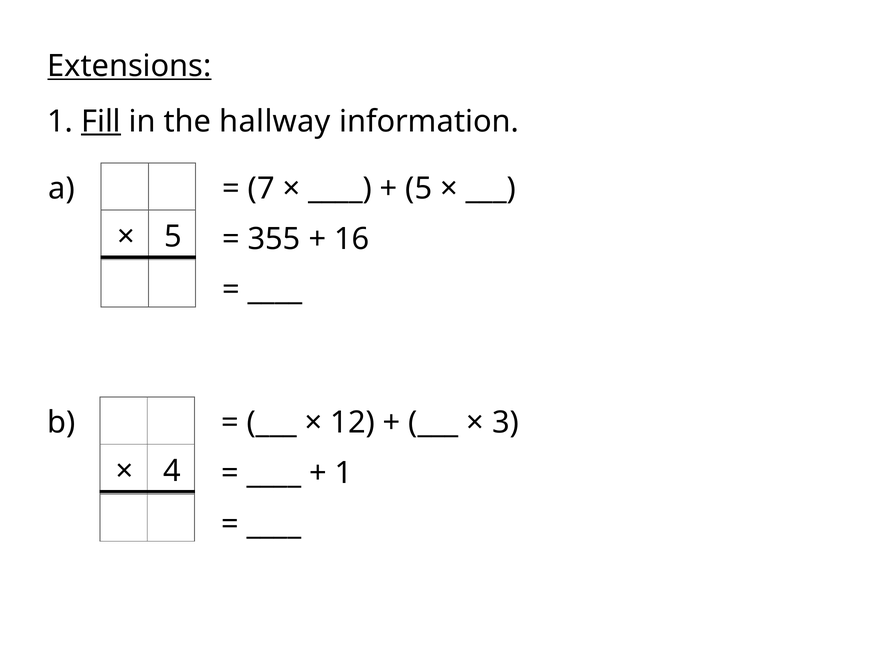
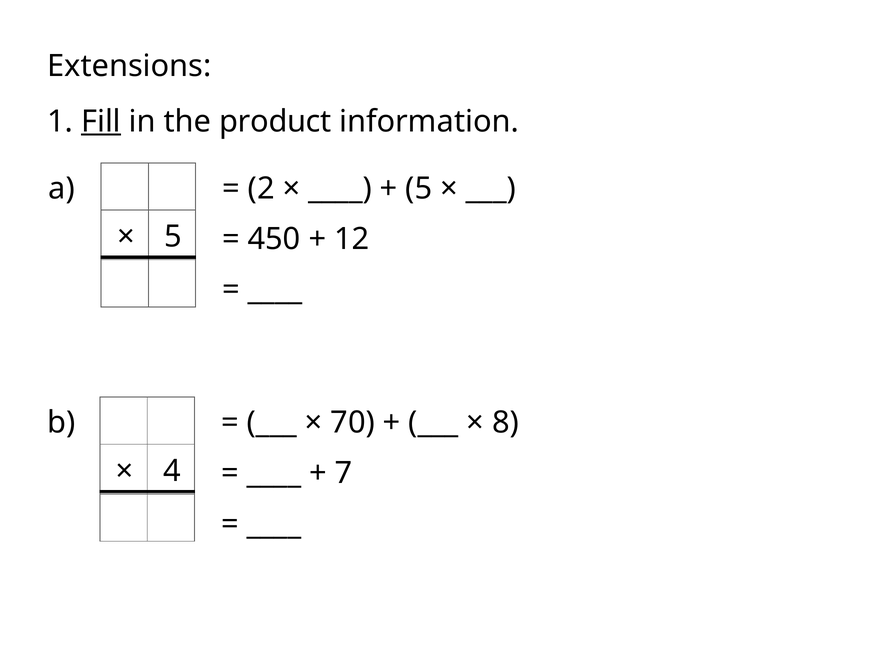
Extensions underline: present -> none
hallway: hallway -> product
7: 7 -> 2
355: 355 -> 450
16: 16 -> 12
12: 12 -> 70
3: 3 -> 8
1 at (344, 473): 1 -> 7
